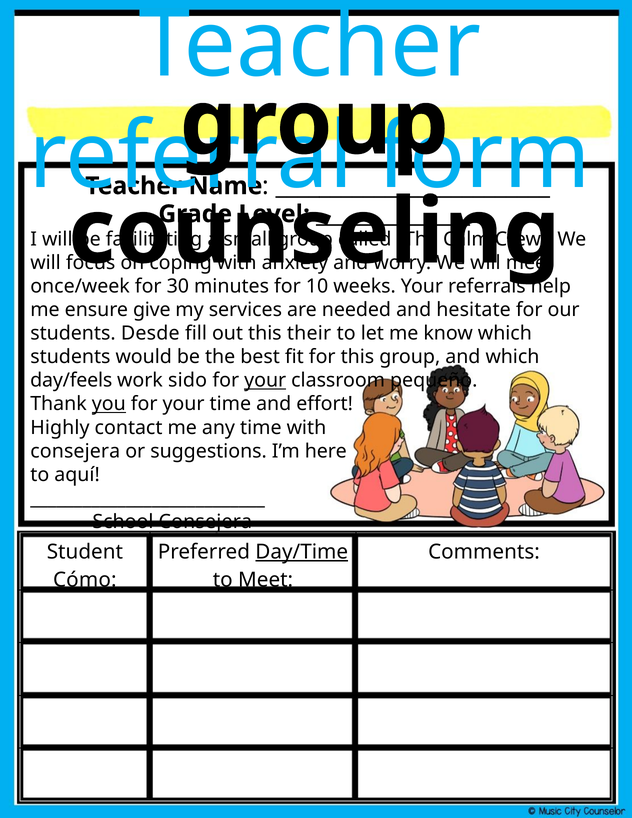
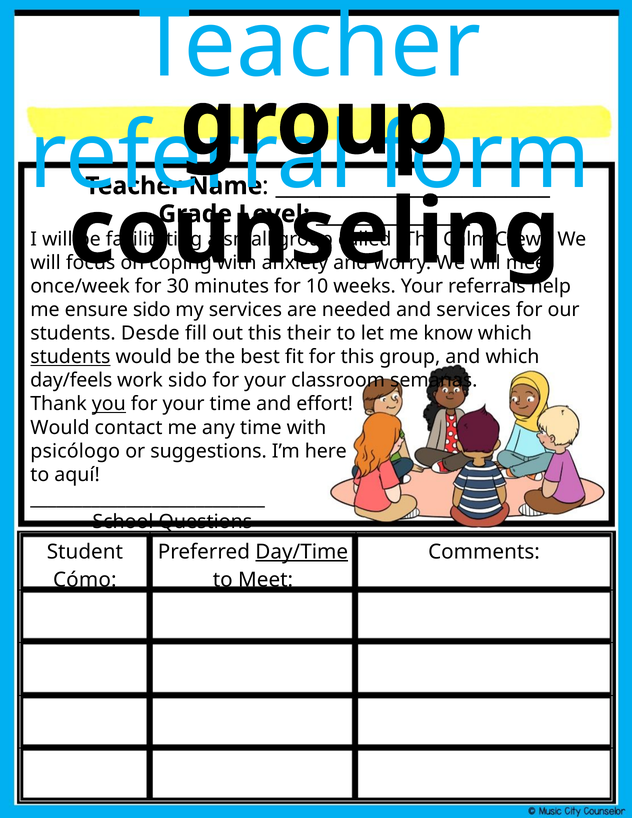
ensure give: give -> sido
and hesitate: hesitate -> services
students at (70, 357) underline: none -> present
your at (265, 380) underline: present -> none
pequeño: pequeño -> semanas
Highly at (60, 427): Highly -> Would
consejera at (75, 451): consejera -> psicólogo
School Consejera: Consejera -> Questions
